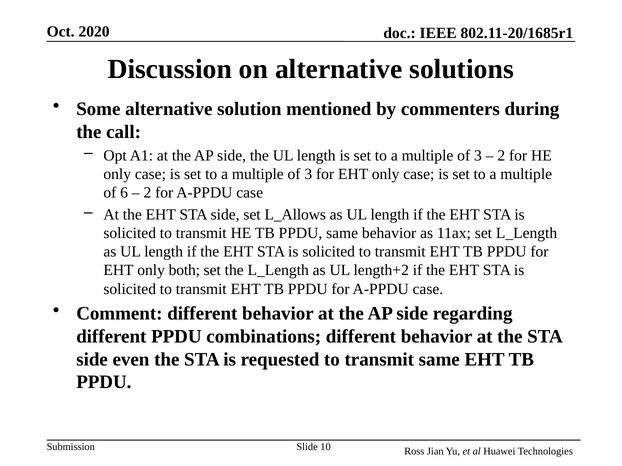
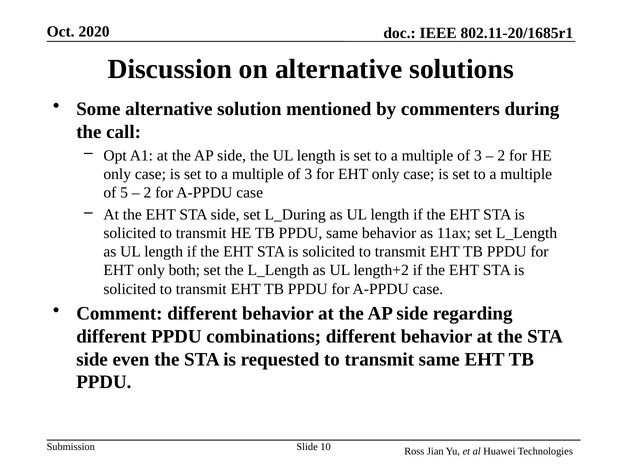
6: 6 -> 5
L_Allows: L_Allows -> L_During
